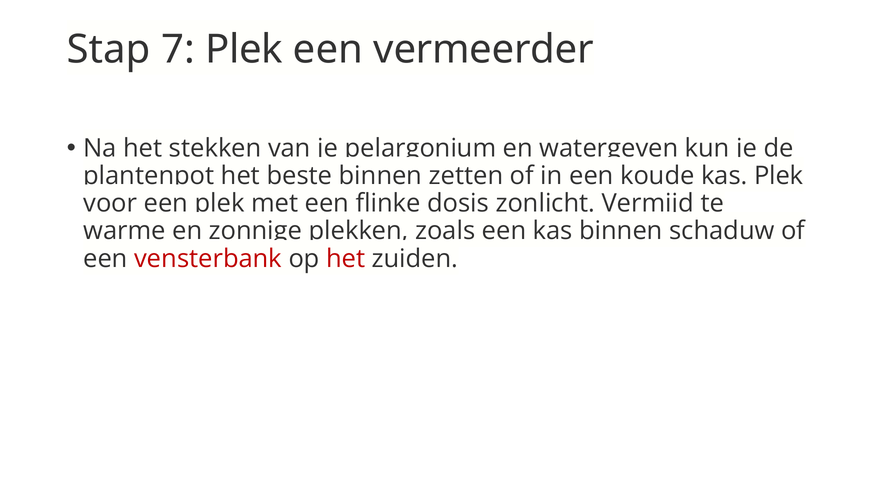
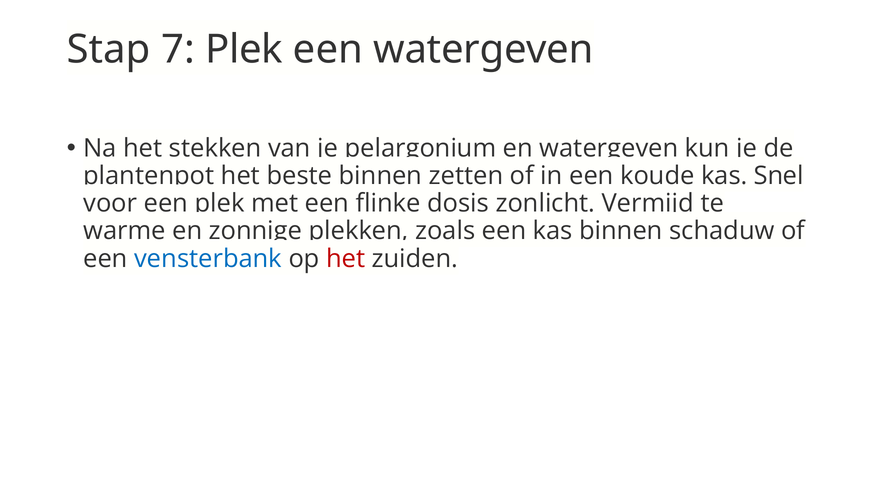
een vermeerder: vermeerder -> watergeven
Plek at (779, 176): Plek -> Snel
vensterbank colour: red -> blue
